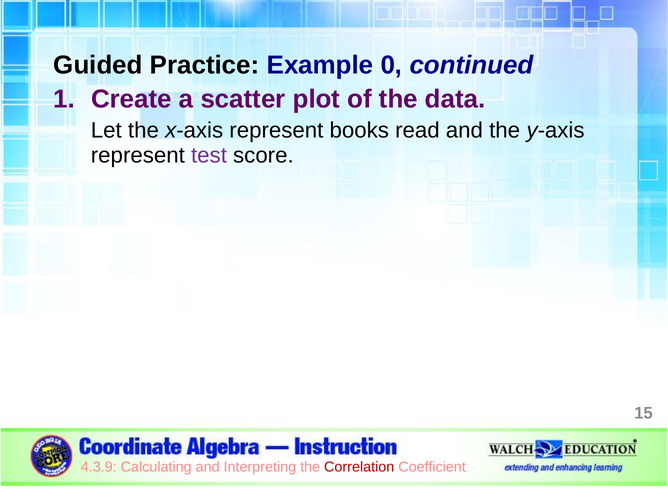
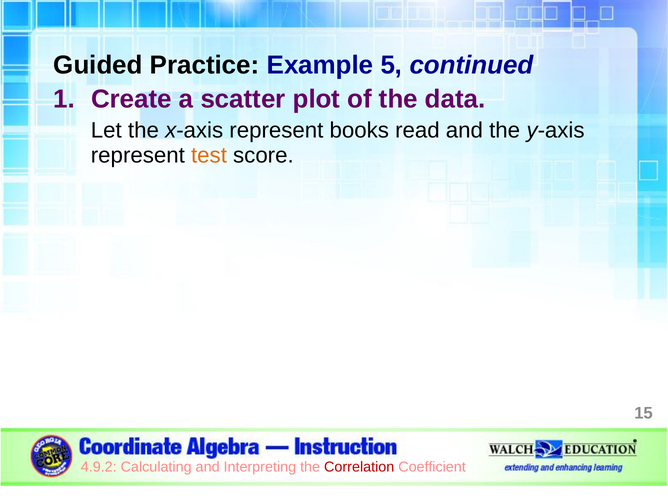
0: 0 -> 5
test colour: purple -> orange
4.3.9: 4.3.9 -> 4.9.2
